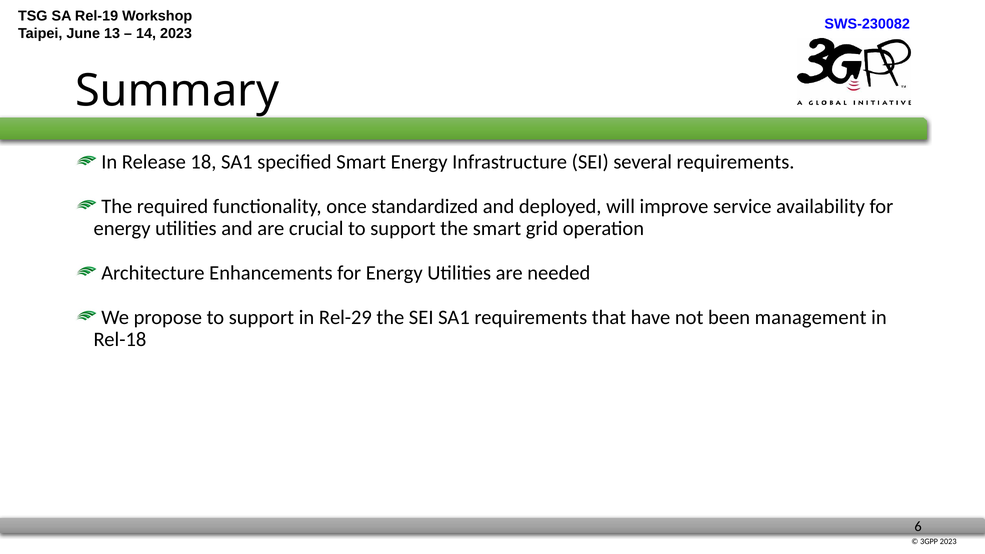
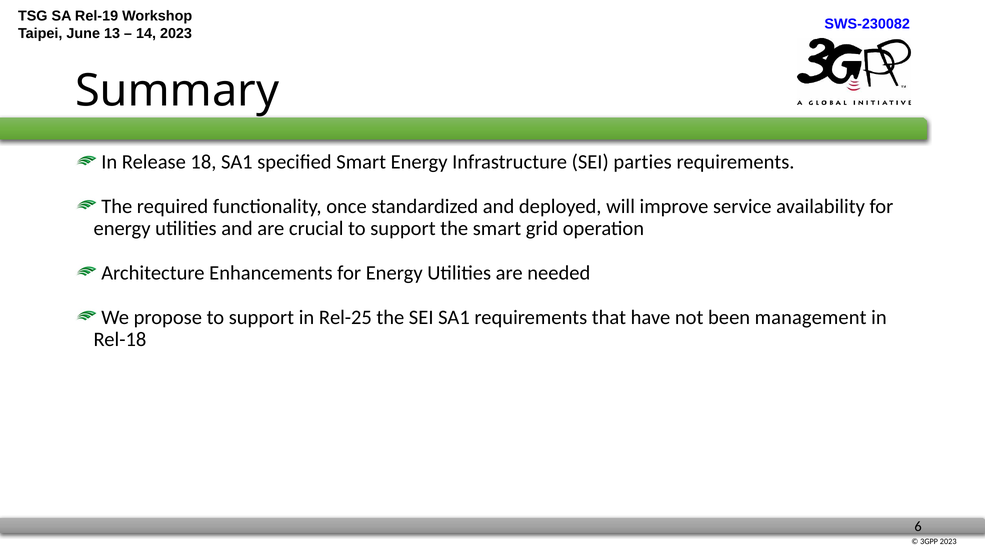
several: several -> parties
Rel-29: Rel-29 -> Rel-25
